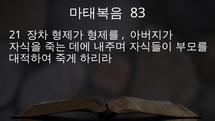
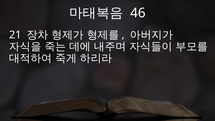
83: 83 -> 46
